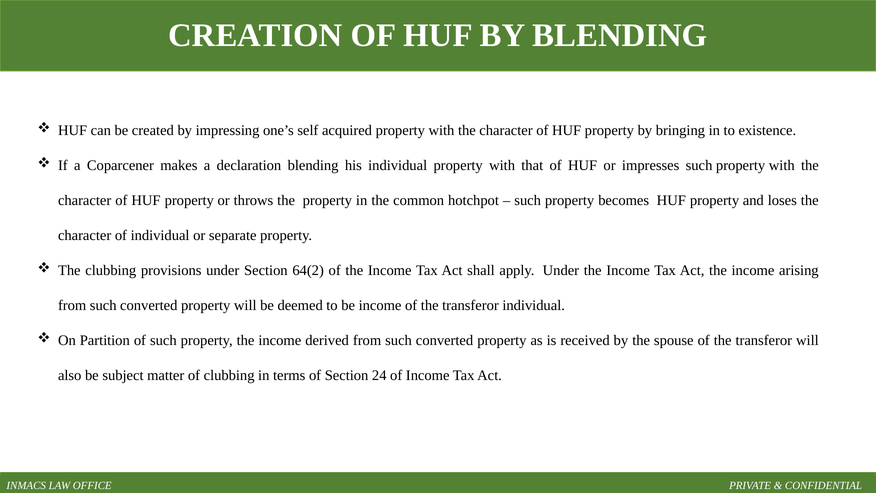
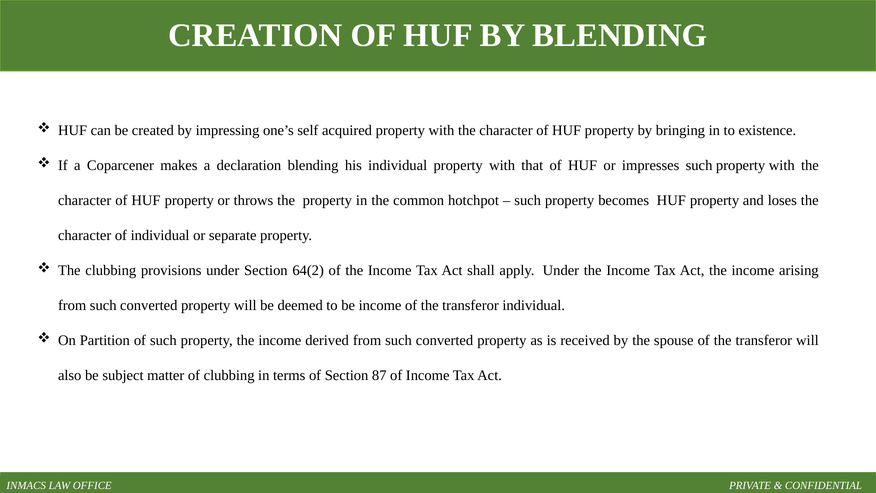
24: 24 -> 87
